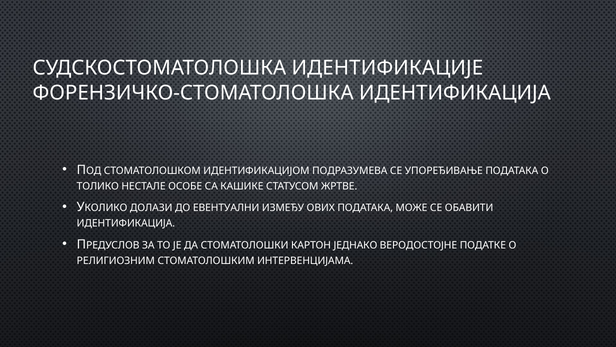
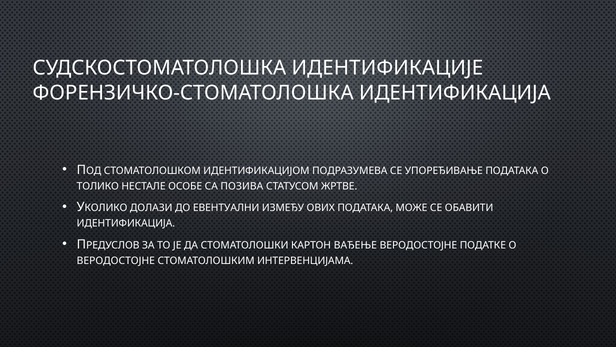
КАШИКЕ: КАШИКЕ -> ПОЗИВА
ЈЕДНАКО: ЈЕДНАКО -> ВАЂЕЊЕ
РЕЛИГИОЗНИМ at (116, 260): РЕЛИГИОЗНИМ -> ВЕРОДОСТОЈНЕ
